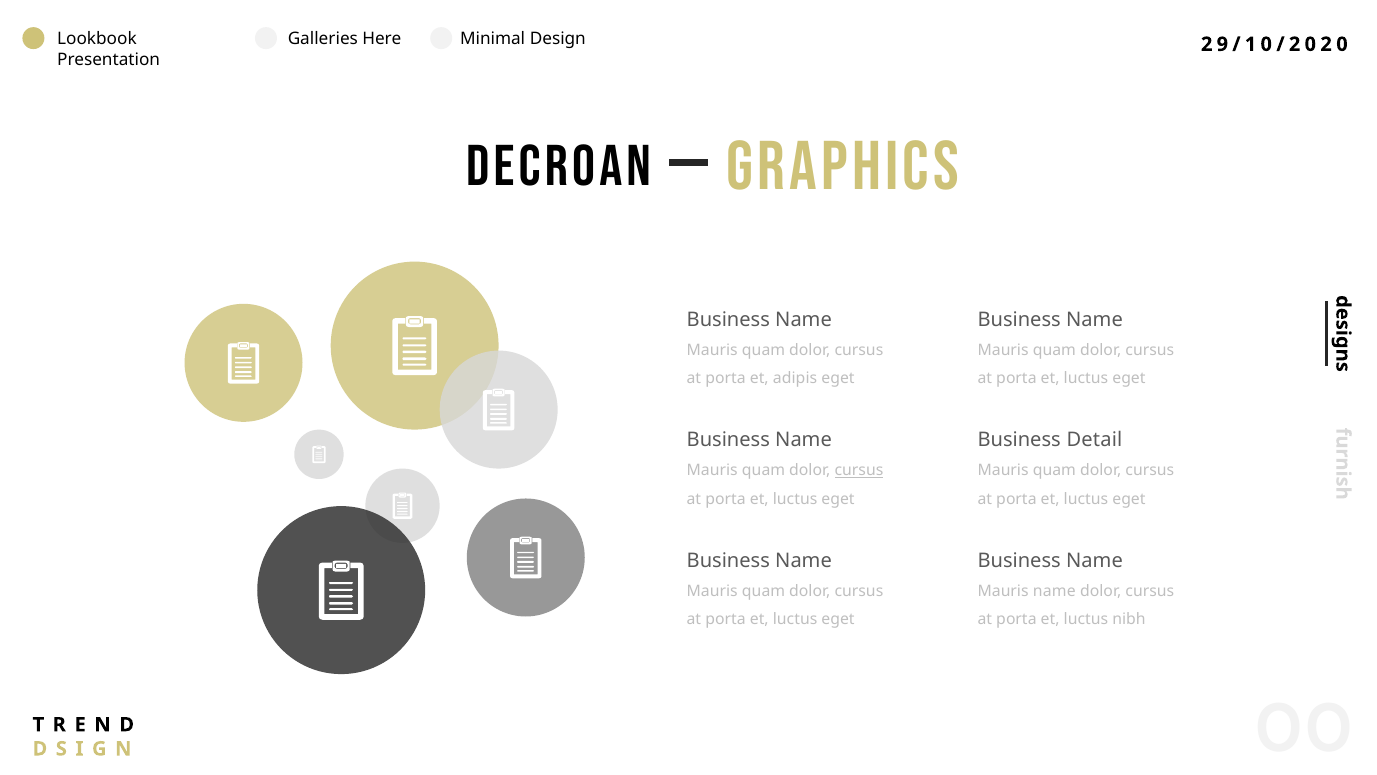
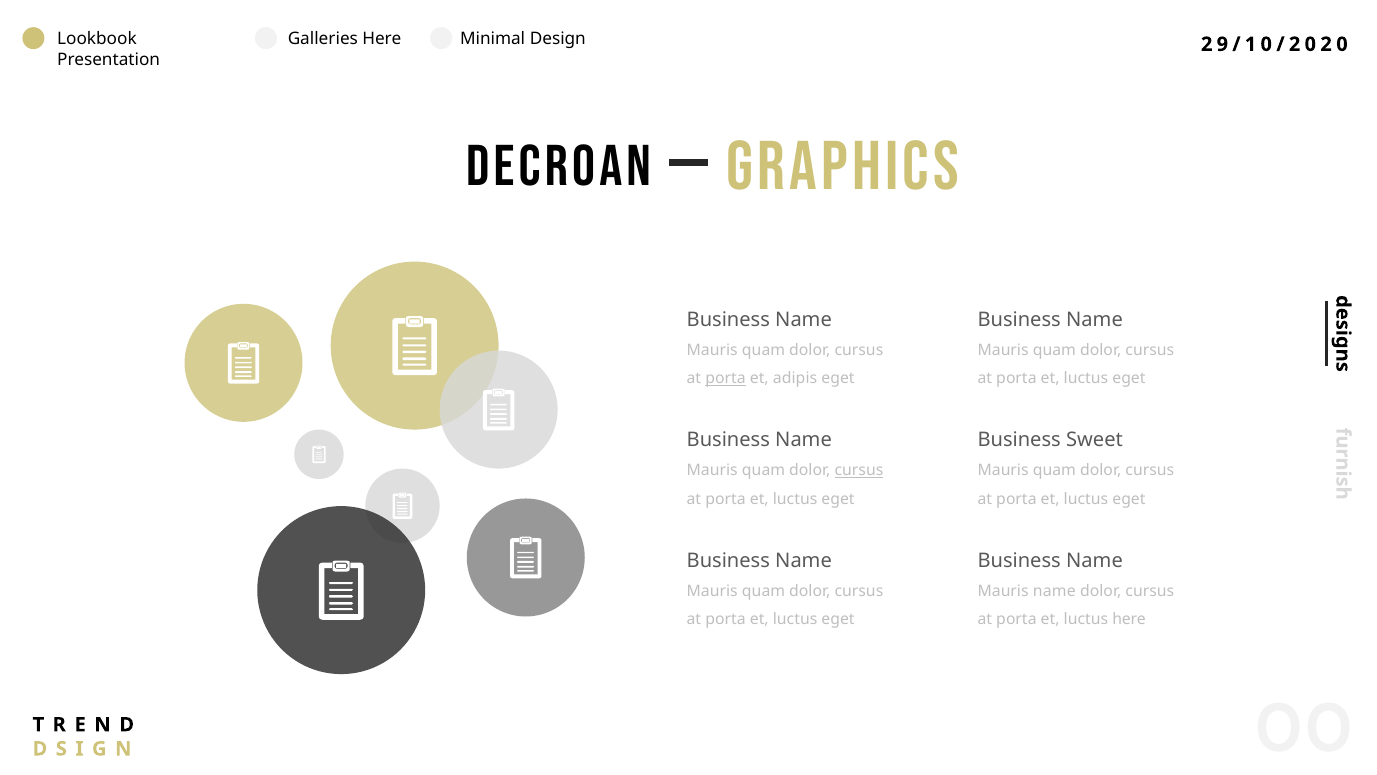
porta at (725, 378) underline: none -> present
Detail: Detail -> Sweet
luctus nibh: nibh -> here
